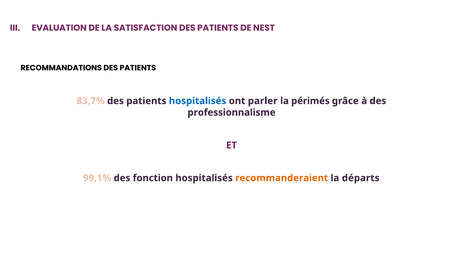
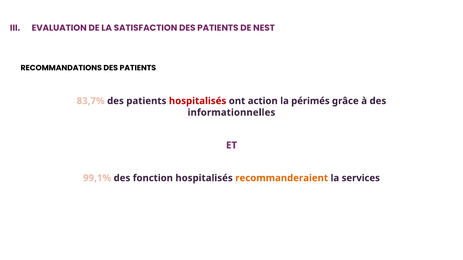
hospitalisés at (198, 101) colour: blue -> red
parler: parler -> action
professionnalisme: professionnalisme -> informationnelles
départs: départs -> services
